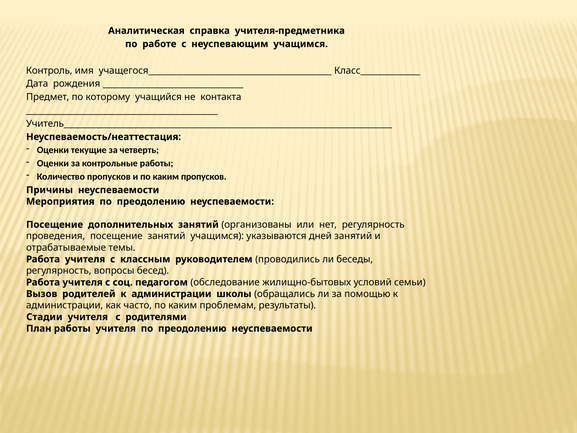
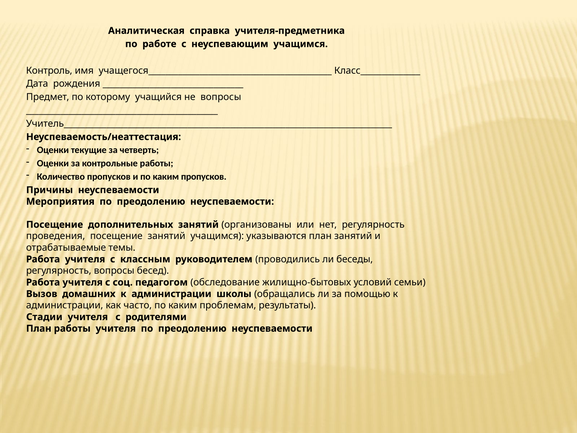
не контакта: контакта -> вопросы
указываются дней: дней -> план
родителей: родителей -> домашних
